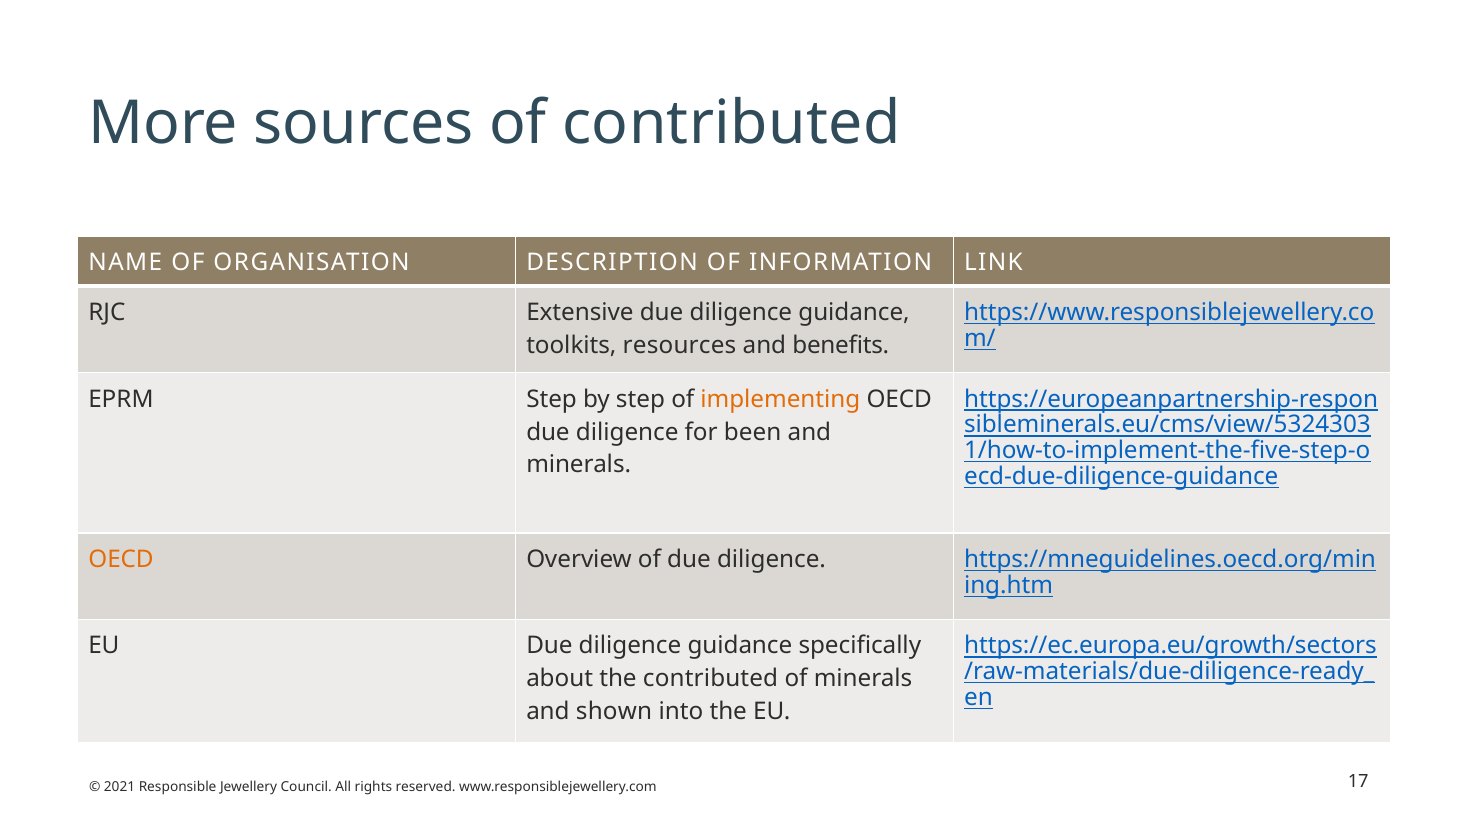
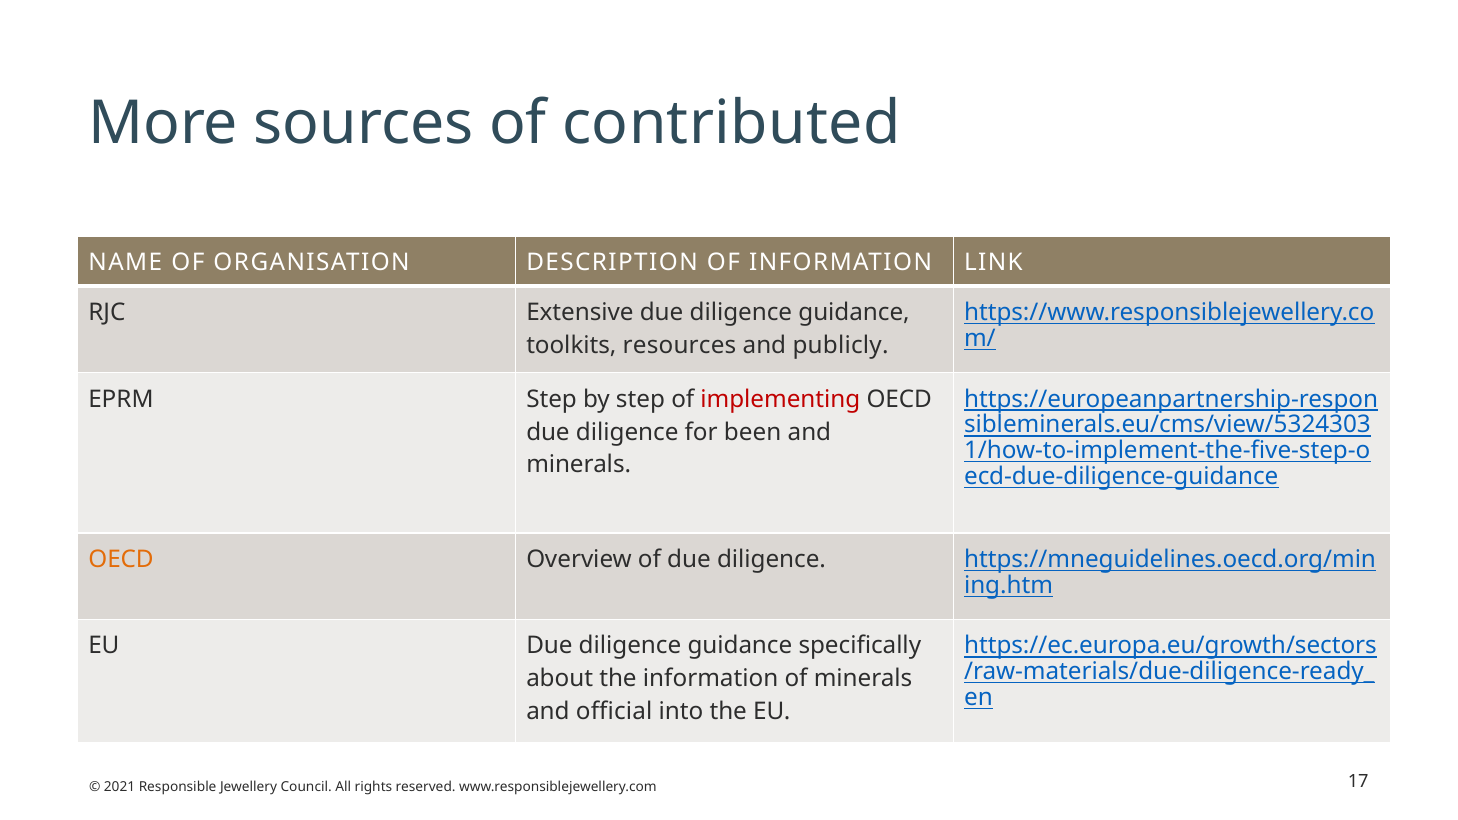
benefits: benefits -> publicly
implementing colour: orange -> red
the contributed: contributed -> information
shown: shown -> official
